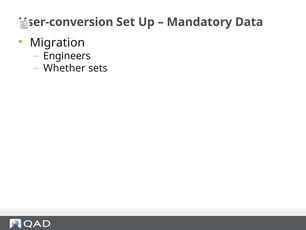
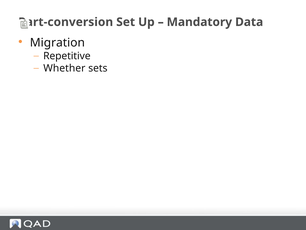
User-conversion: User-conversion -> Part-conversion
Engineers: Engineers -> Repetitive
